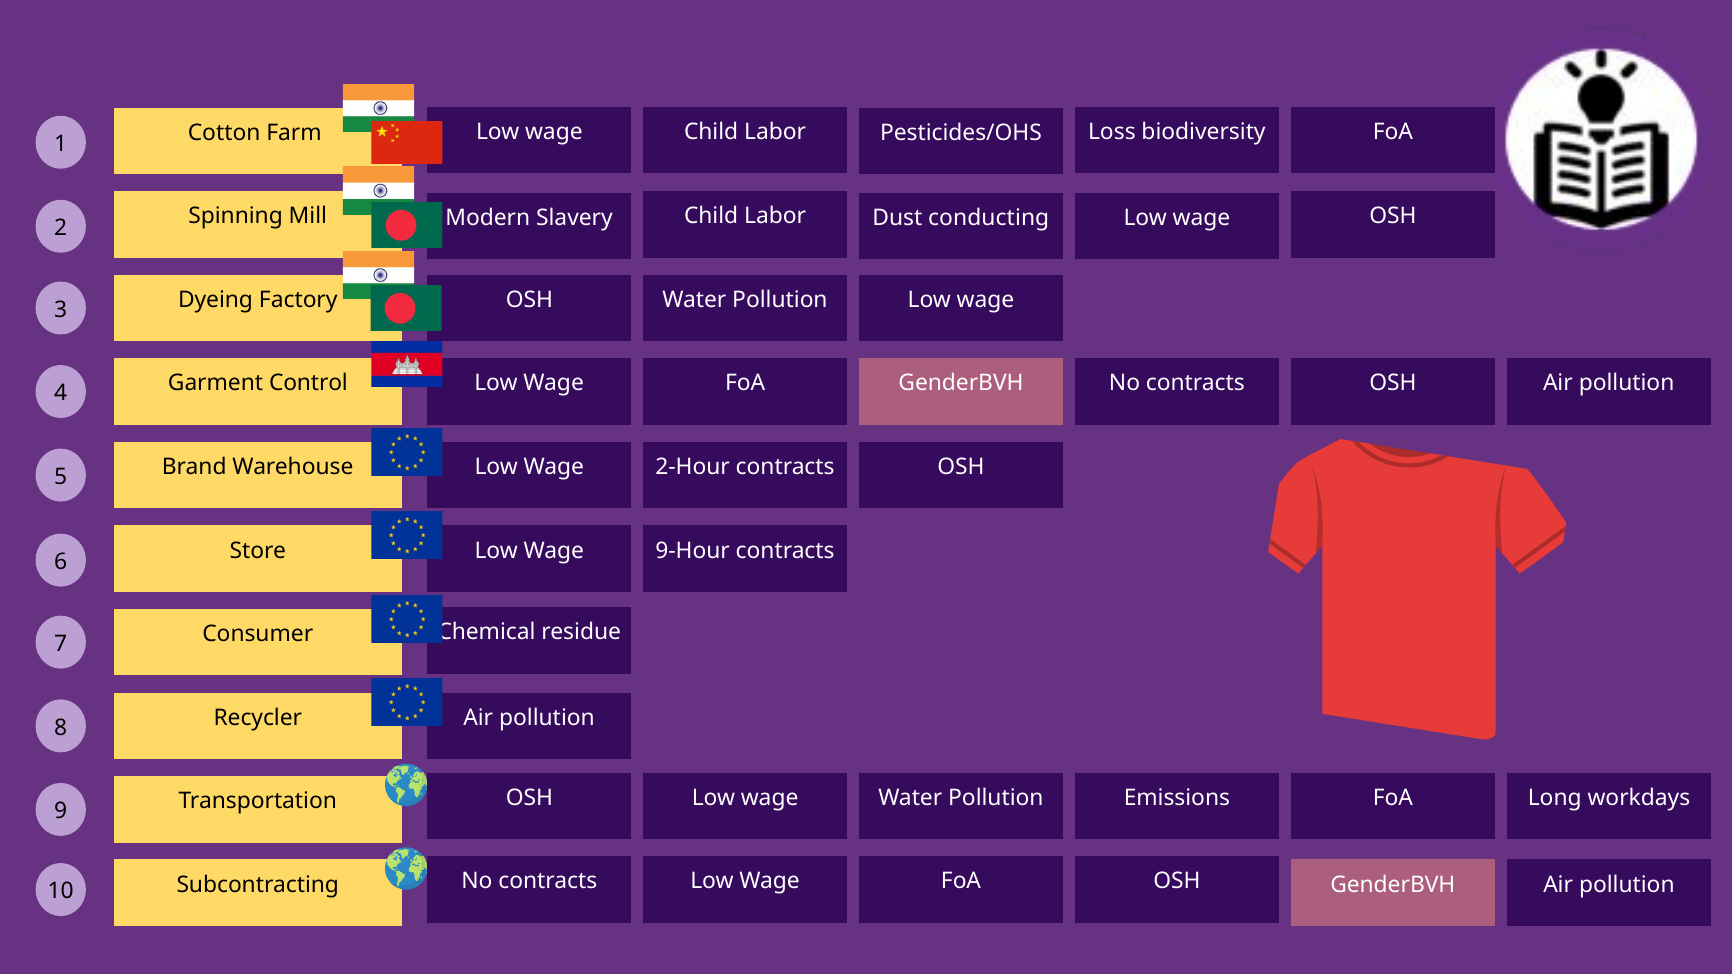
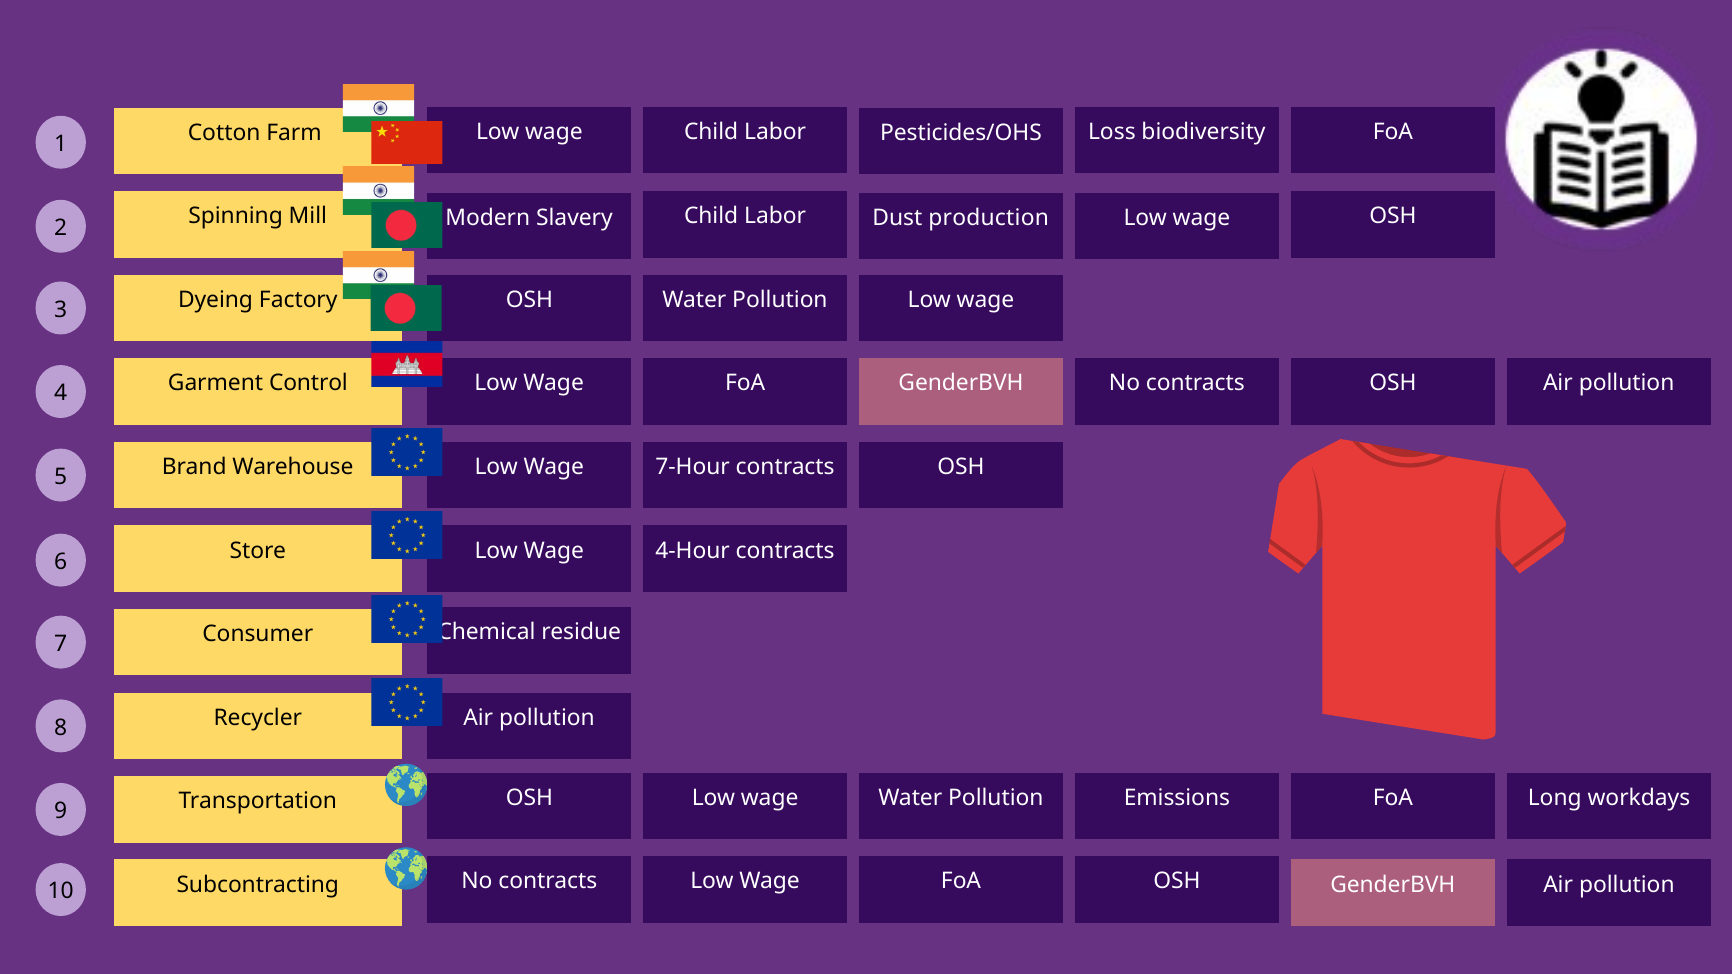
conducting: conducting -> production
2-Hour: 2-Hour -> 7-Hour
9-Hour: 9-Hour -> 4-Hour
